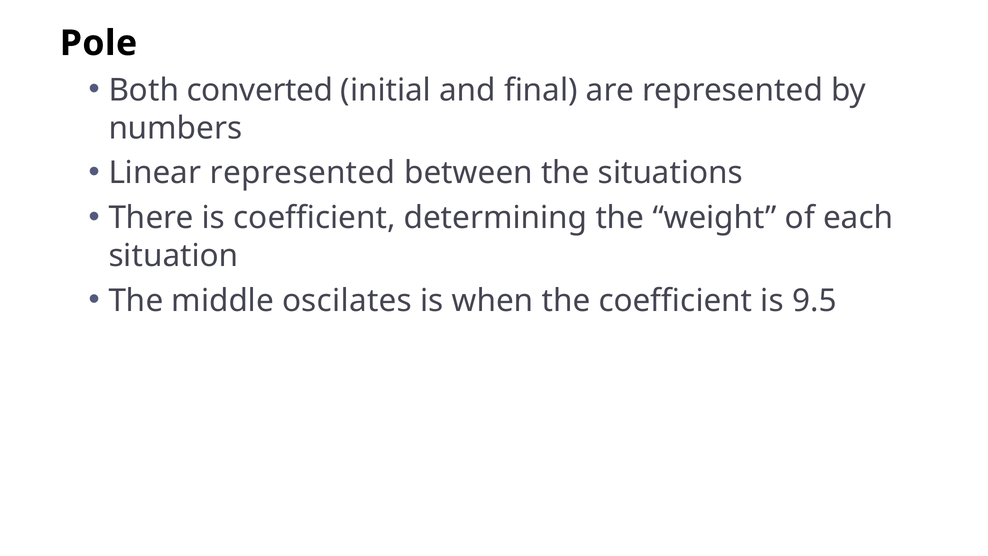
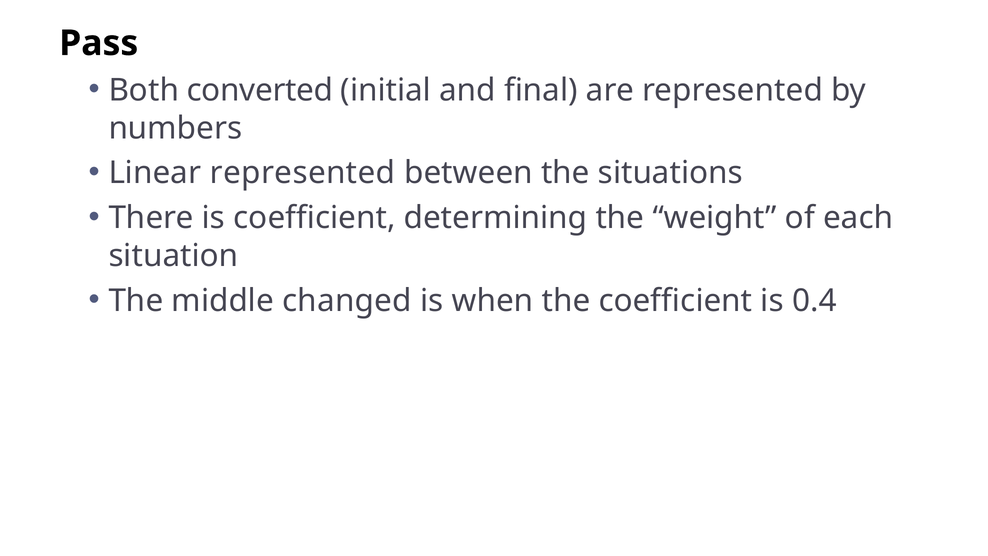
Pole: Pole -> Pass
oscilates: oscilates -> changed
9.5: 9.5 -> 0.4
